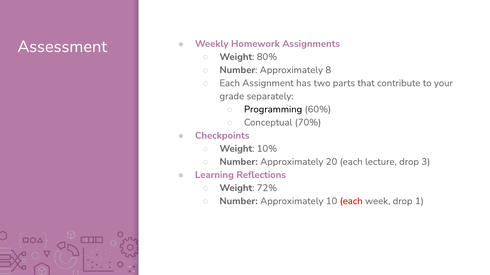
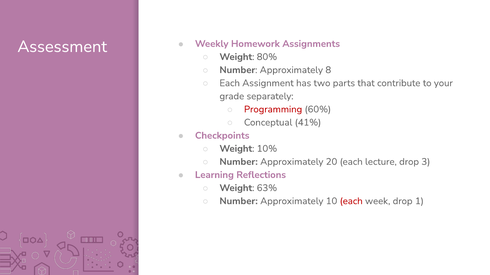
Programming colour: black -> red
70%: 70% -> 41%
72%: 72% -> 63%
